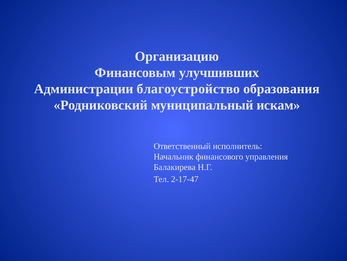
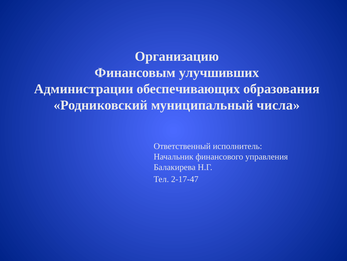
благоустройство: благоустройство -> обеспечивающих
искам: искам -> числа
